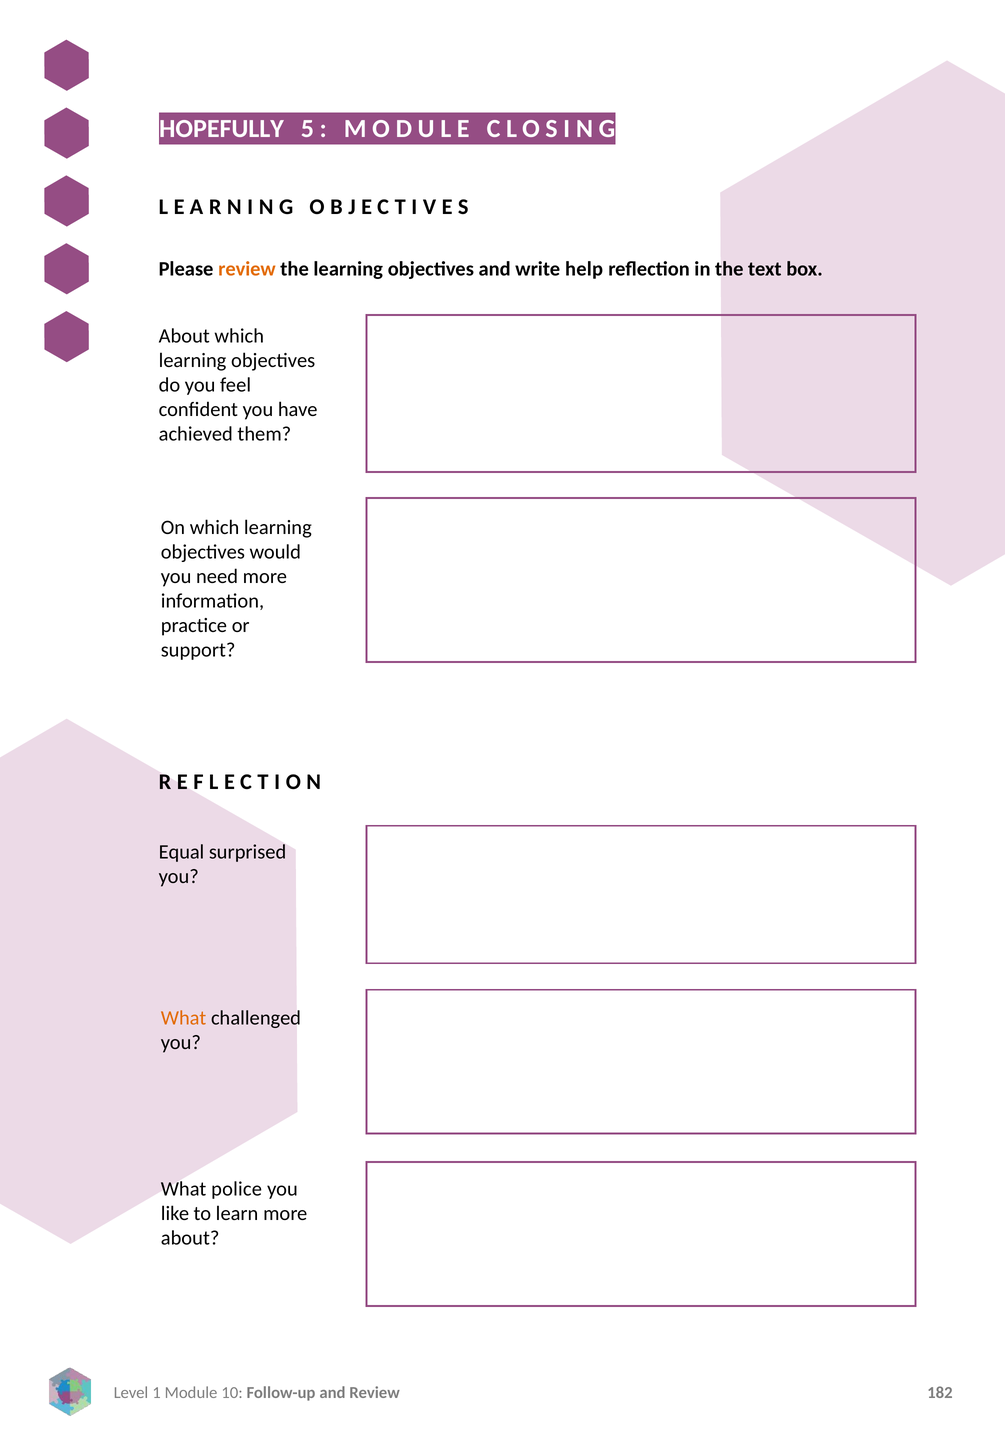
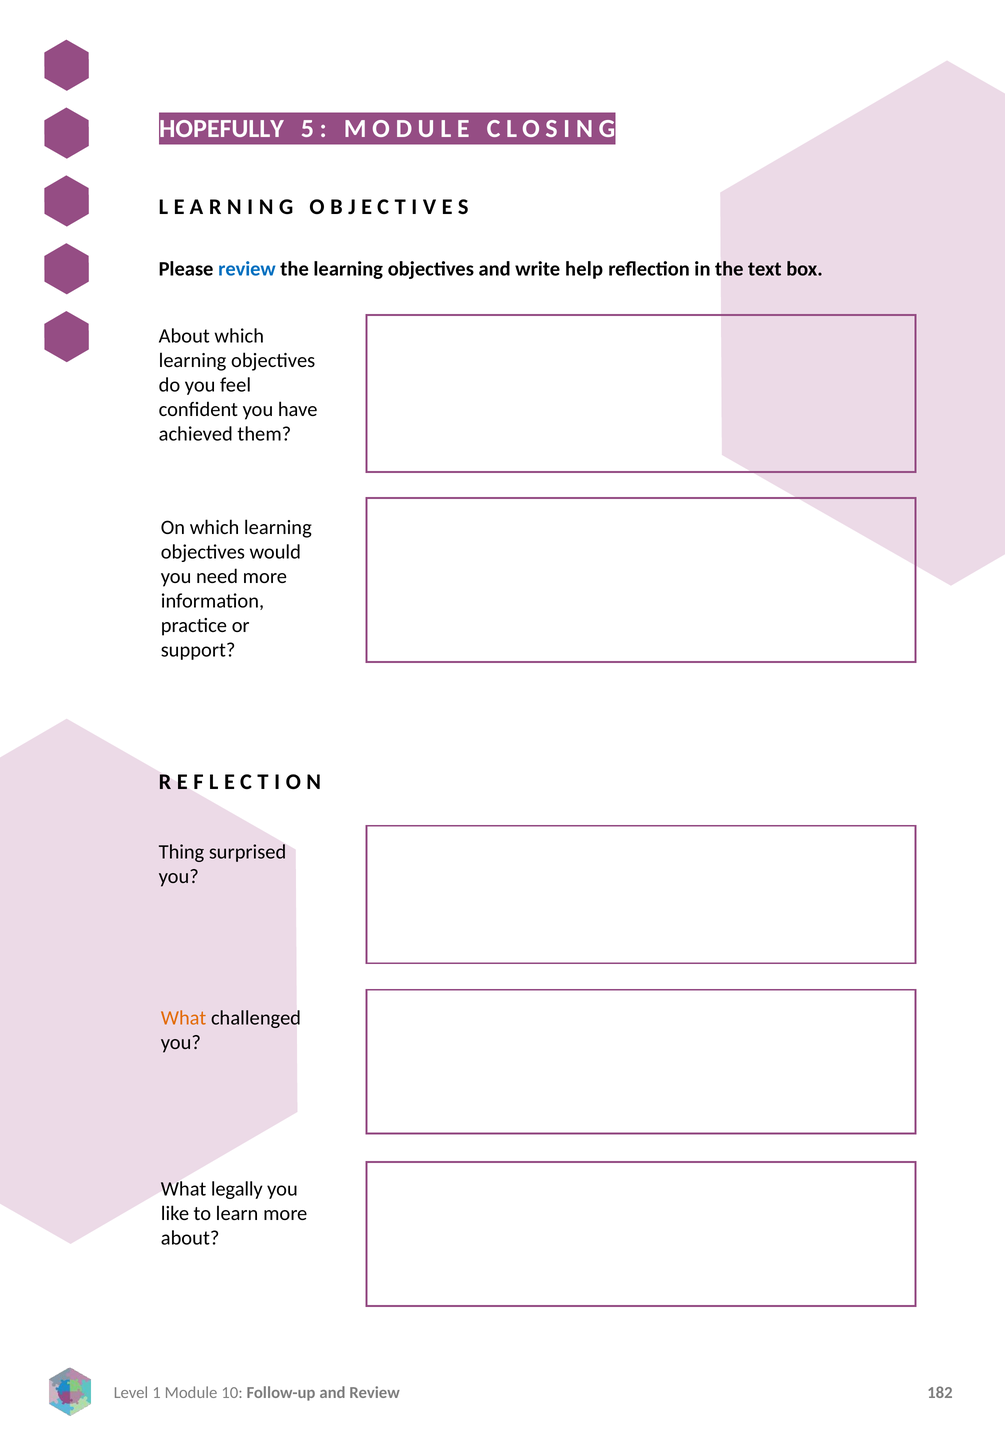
review at (247, 269) colour: orange -> blue
Equal: Equal -> Thing
police: police -> legally
